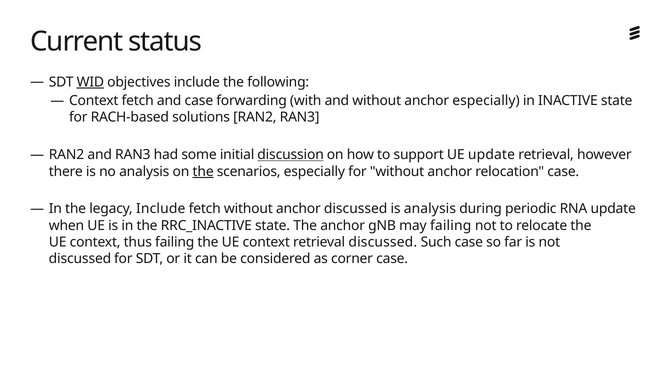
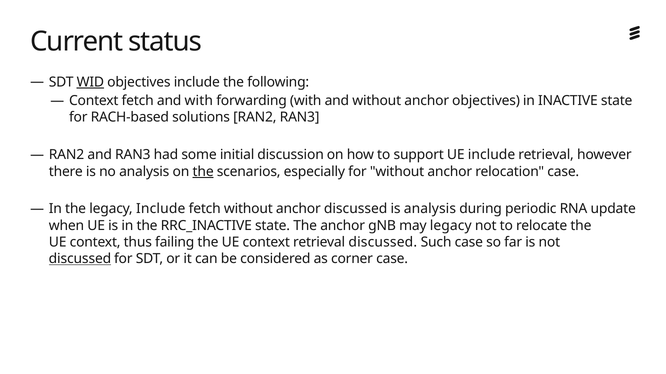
and case: case -> with
anchor especially: especially -> objectives
discussion underline: present -> none
UE update: update -> include
may failing: failing -> legacy
discussed at (80, 259) underline: none -> present
